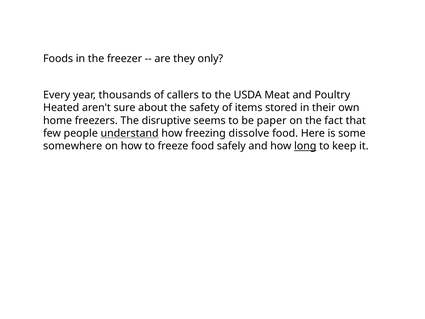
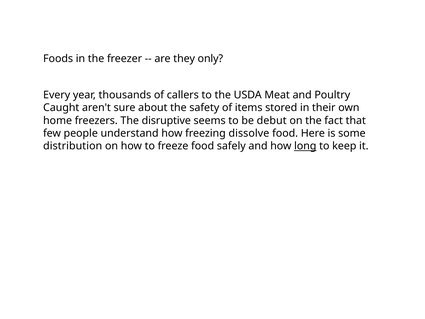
Heated: Heated -> Caught
paper: paper -> debut
understand underline: present -> none
somewhere: somewhere -> distribution
